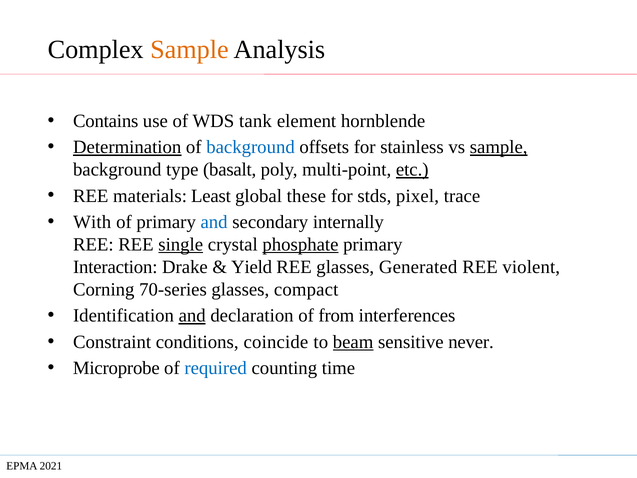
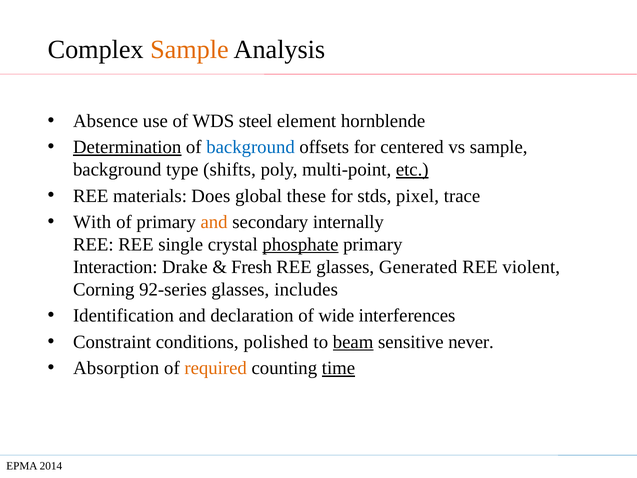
Contains: Contains -> Absence
tank: tank -> steel
stainless: stainless -> centered
sample at (499, 147) underline: present -> none
basalt: basalt -> shifts
Least: Least -> Does
and at (214, 222) colour: blue -> orange
single underline: present -> none
Yield: Yield -> Fresh
70-series: 70-series -> 92-series
compact: compact -> includes
and at (192, 316) underline: present -> none
from: from -> wide
coincide: coincide -> polished
Microprobe: Microprobe -> Absorption
required colour: blue -> orange
time underline: none -> present
2021: 2021 -> 2014
